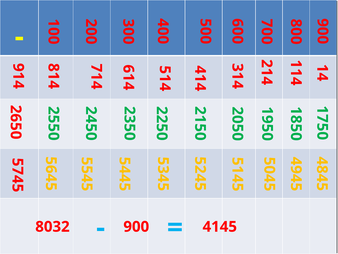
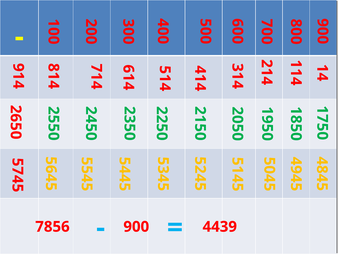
8032: 8032 -> 7856
4145: 4145 -> 4439
